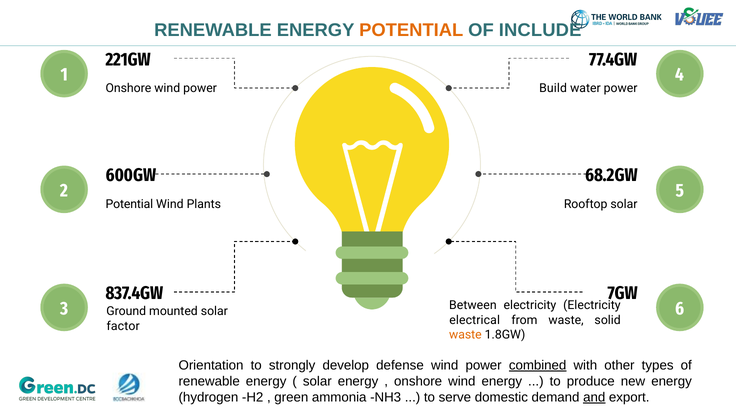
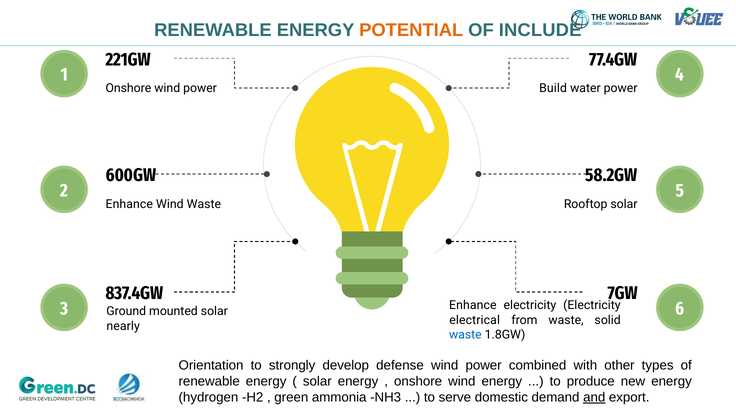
68.2GW: 68.2GW -> 58.2GW
Potential at (129, 204): Potential -> Enhance
Wind Plants: Plants -> Waste
Between at (473, 305): Between -> Enhance
factor: factor -> nearly
waste at (465, 335) colour: orange -> blue
combined underline: present -> none
